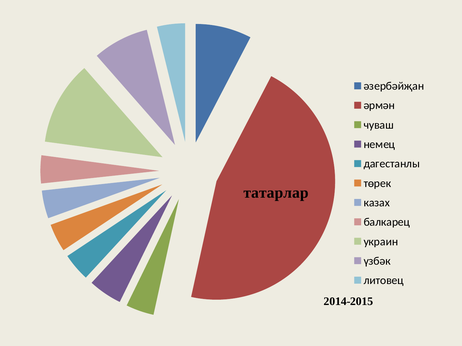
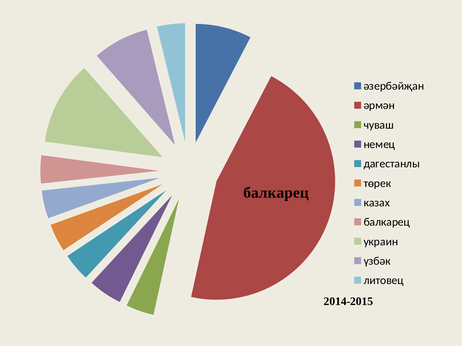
татарлар at (276, 193): татарлар -> балкарец
